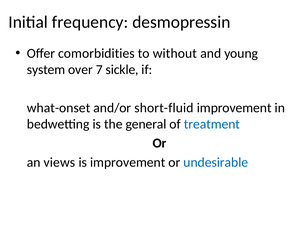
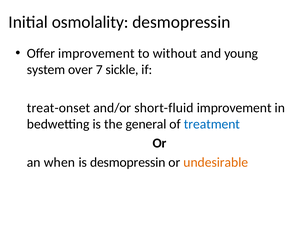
frequency: frequency -> osmolality
Offer comorbidities: comorbidities -> improvement
what-onset: what-onset -> treat-onset
views: views -> when
is improvement: improvement -> desmopressin
undesirable colour: blue -> orange
